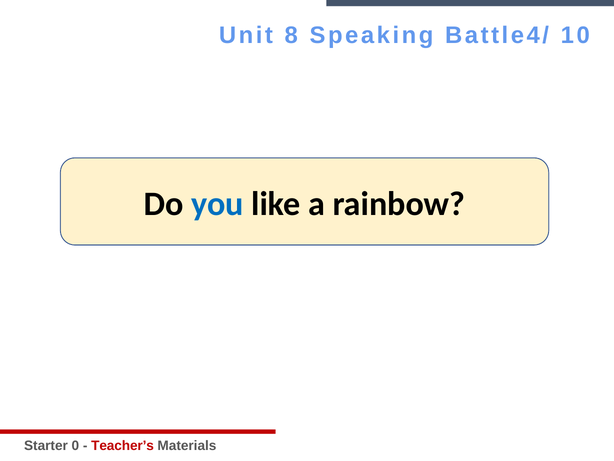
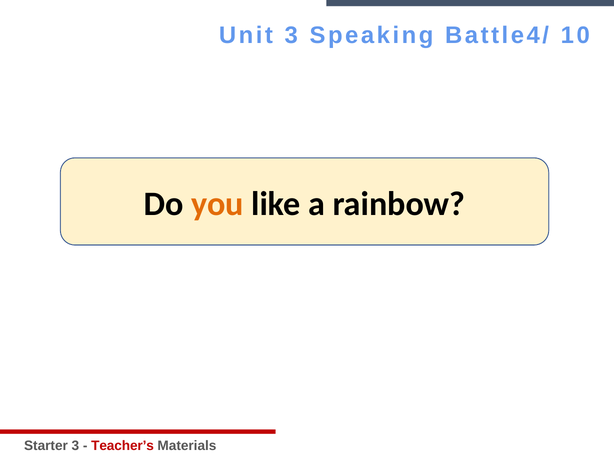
Unit 8: 8 -> 3
you colour: blue -> orange
Starter 0: 0 -> 3
